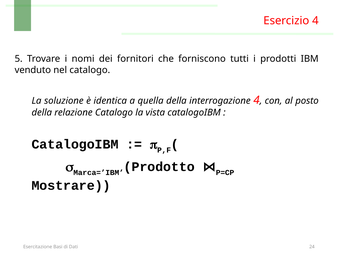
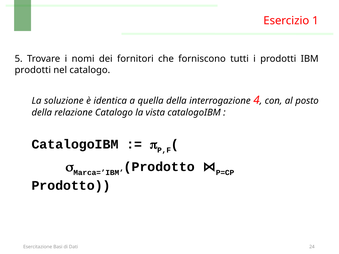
Esercizio 4: 4 -> 1
venduto at (33, 70): venduto -> prodotti
Mostrare at (71, 186): Mostrare -> Prodotto
